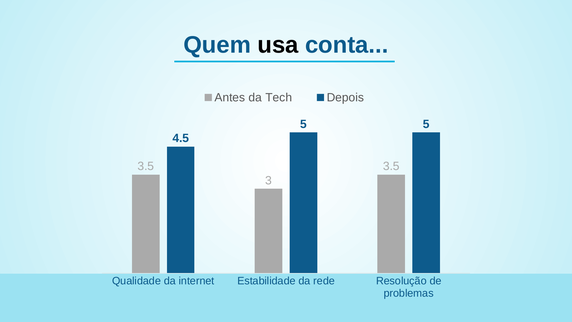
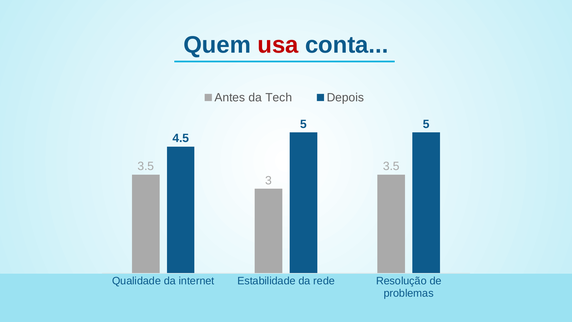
usa colour: black -> red
